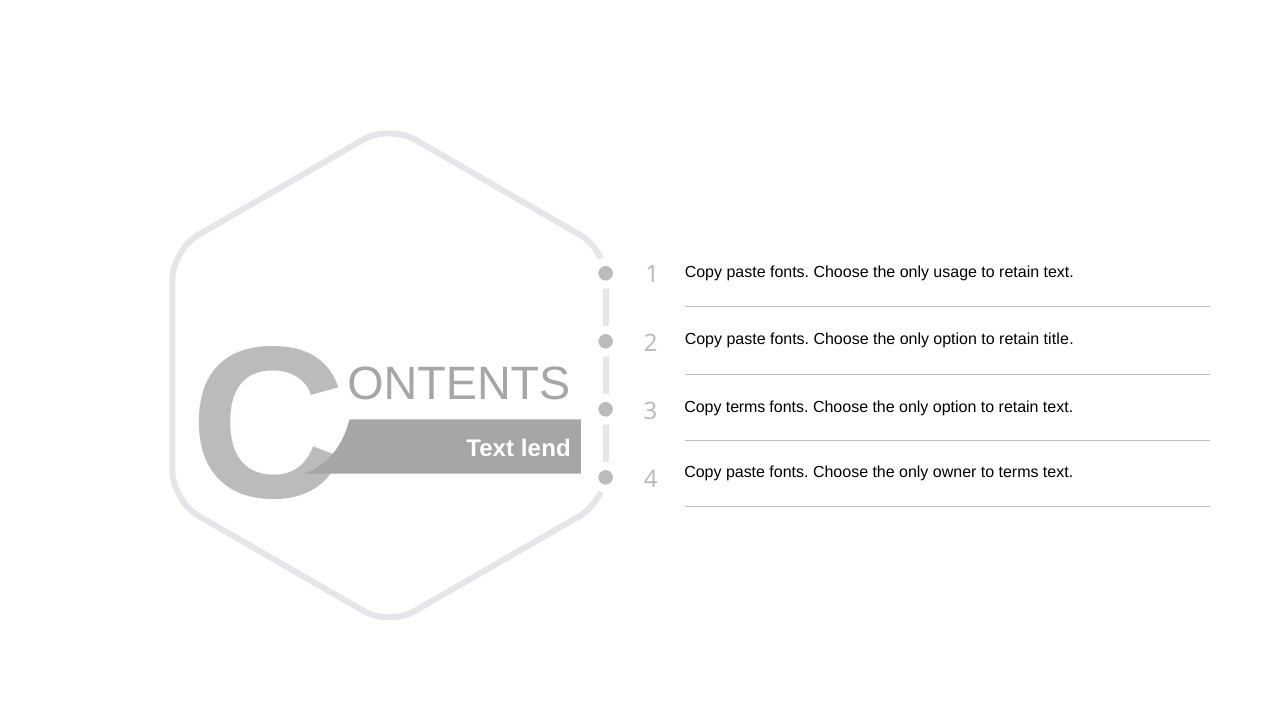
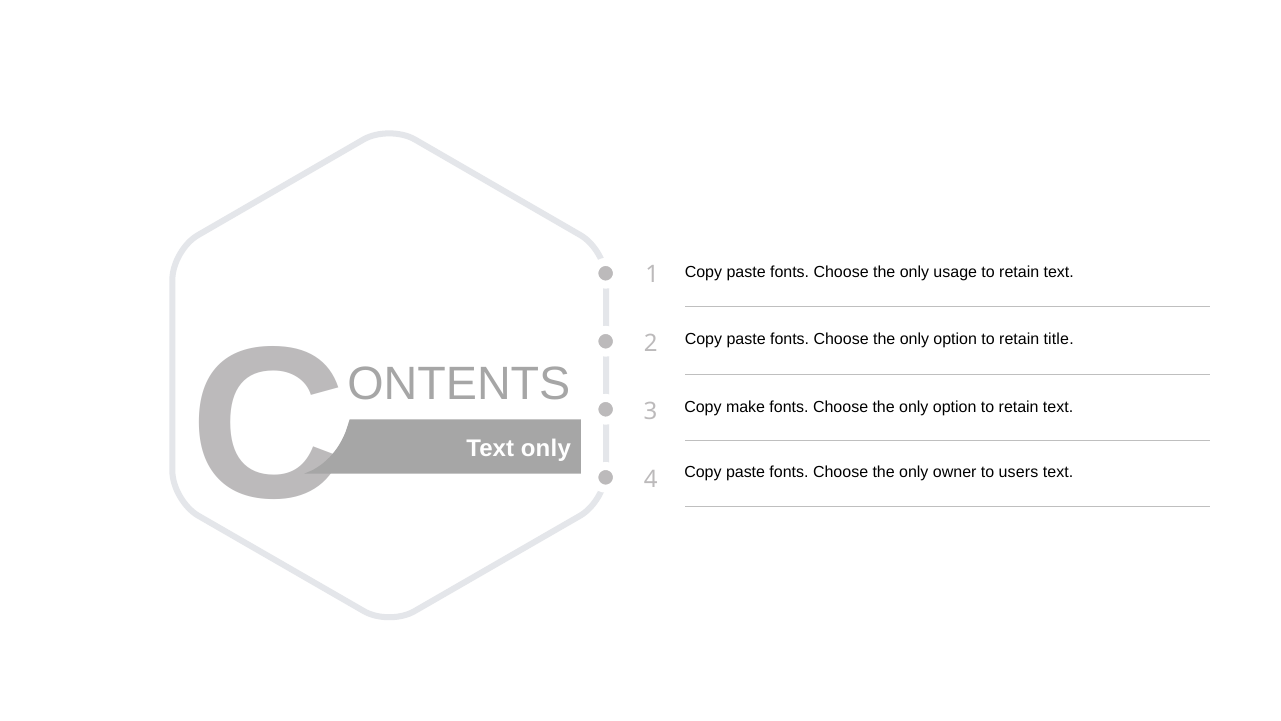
Text lend: lend -> only
Copy terms: terms -> make
to terms: terms -> users
